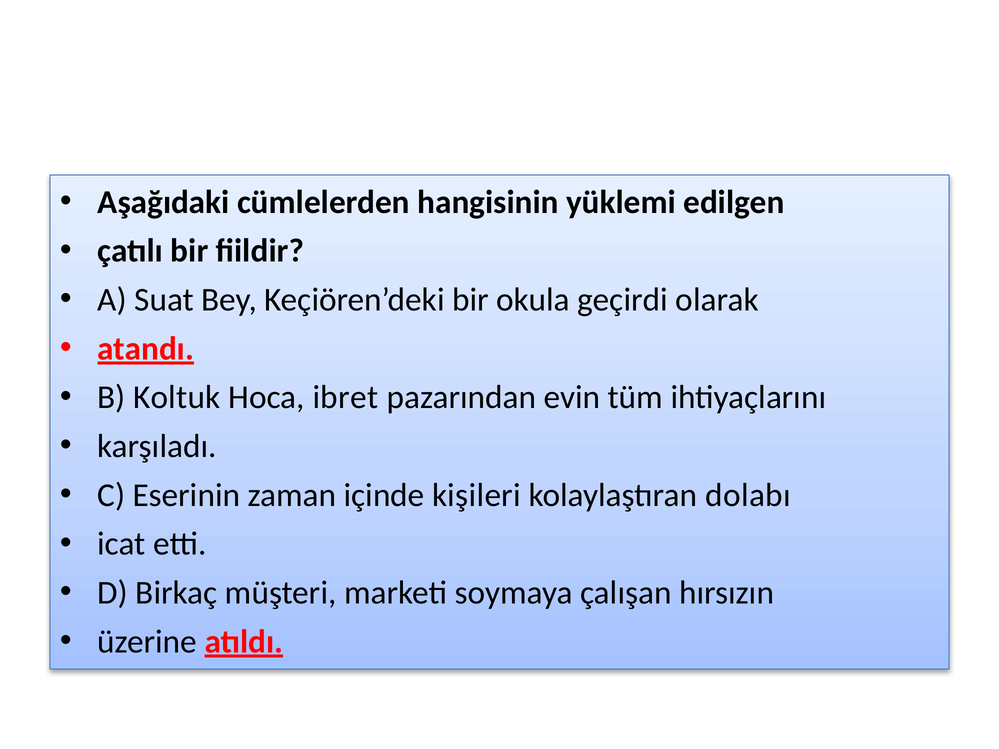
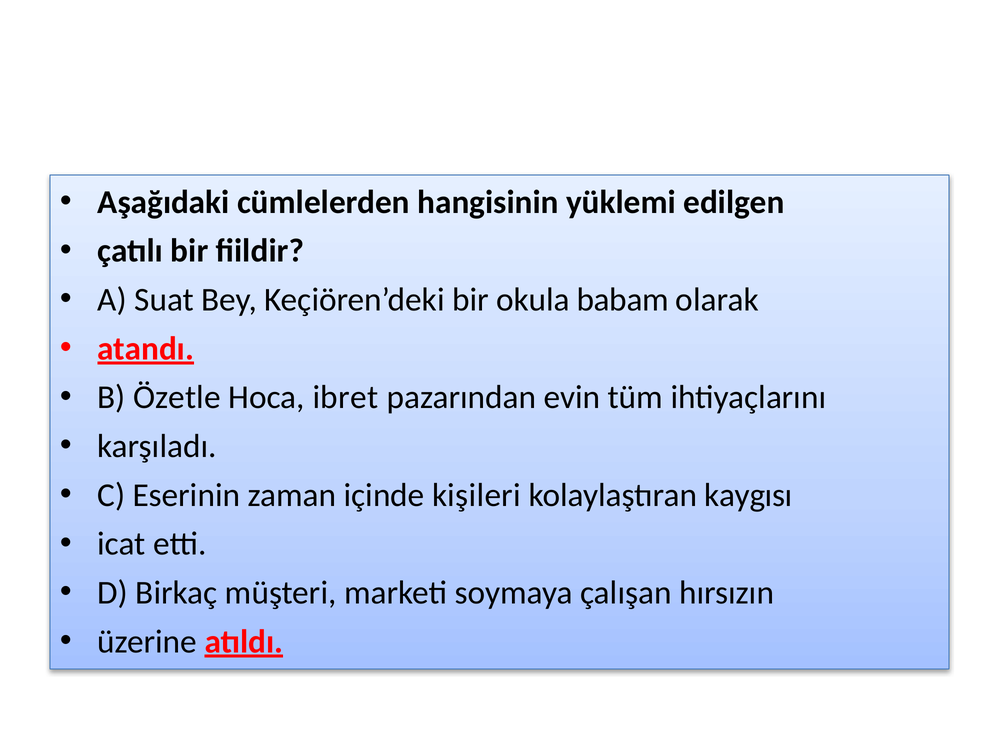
geçirdi: geçirdi -> babam
Koltuk: Koltuk -> Özetle
dolabı: dolabı -> kaygısı
